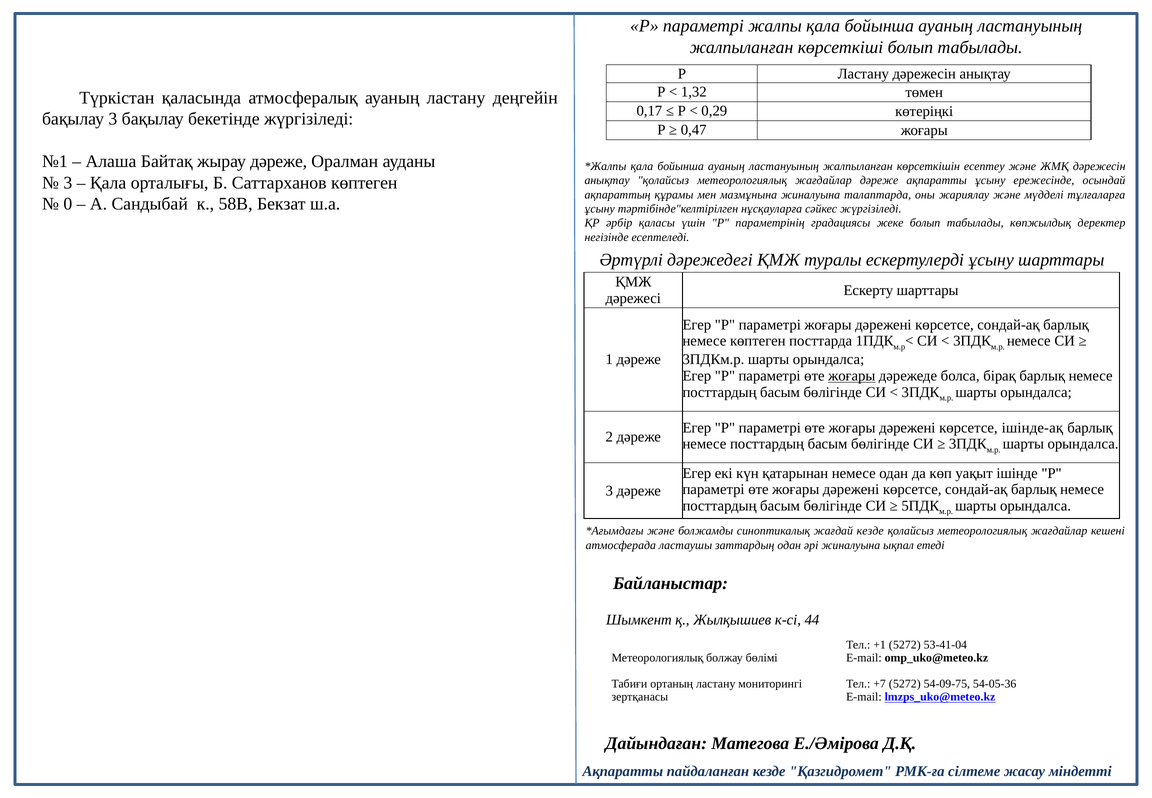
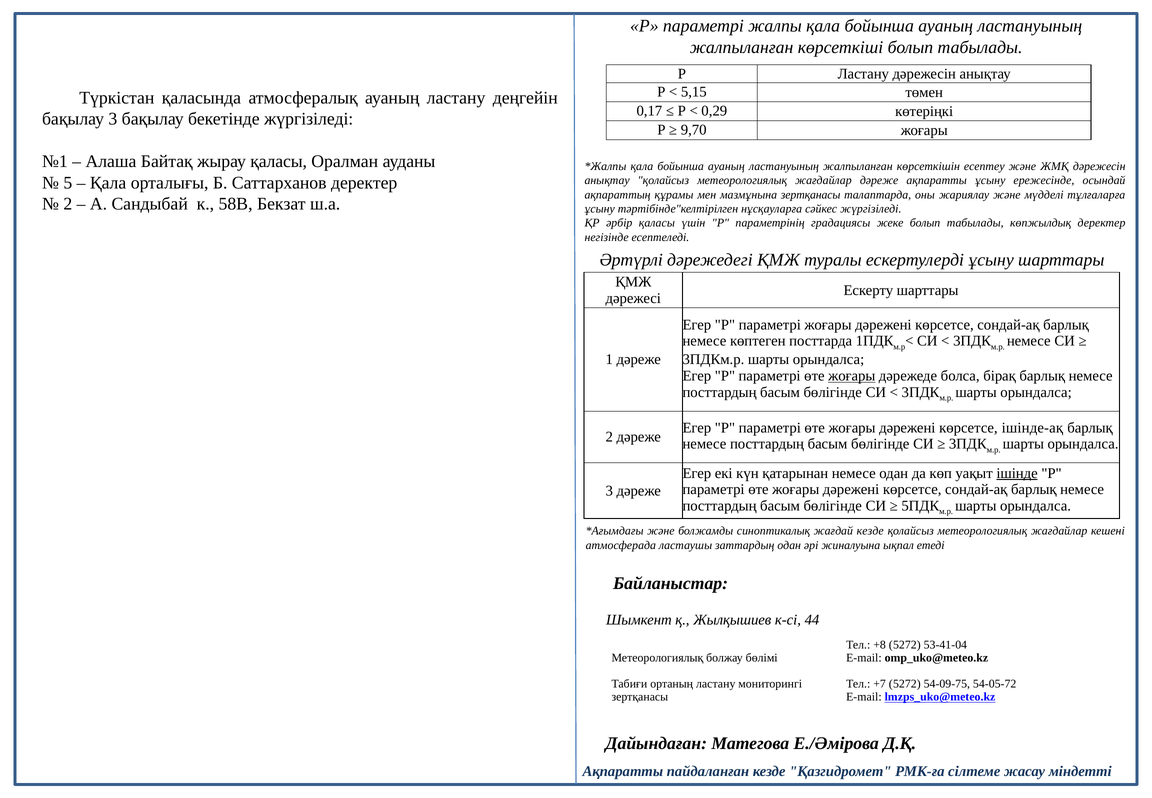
1,32: 1,32 -> 5,15
0,47: 0,47 -> 9,70
жырау дәреже: дәреже -> қаласы
3 at (68, 183): 3 -> 5
Саттарханов көптеген: көптеген -> деректер
мазмұнына жиналуына: жиналуына -> зертқанасы
0 at (68, 204): 0 -> 2
ішінде underline: none -> present
+1: +1 -> +8
54-05-36: 54-05-36 -> 54-05-72
